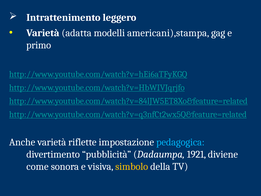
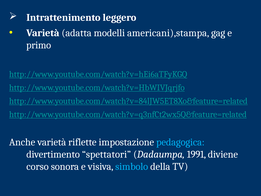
pubblicità: pubblicità -> spettatori
1921: 1921 -> 1991
come: come -> corso
simbolo colour: yellow -> light blue
